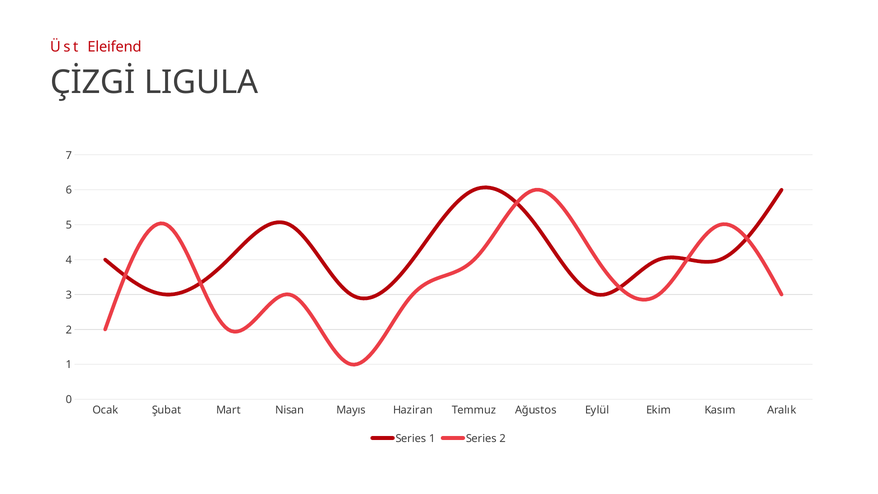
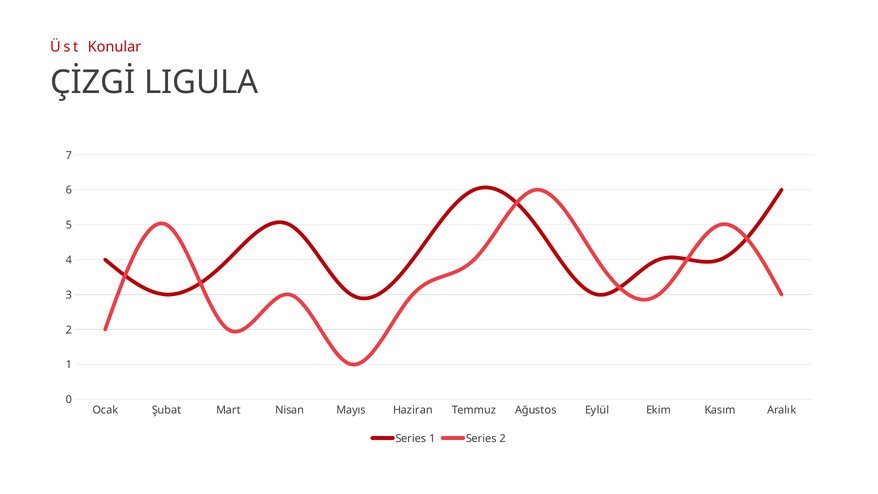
Eleifend: Eleifend -> Konular
